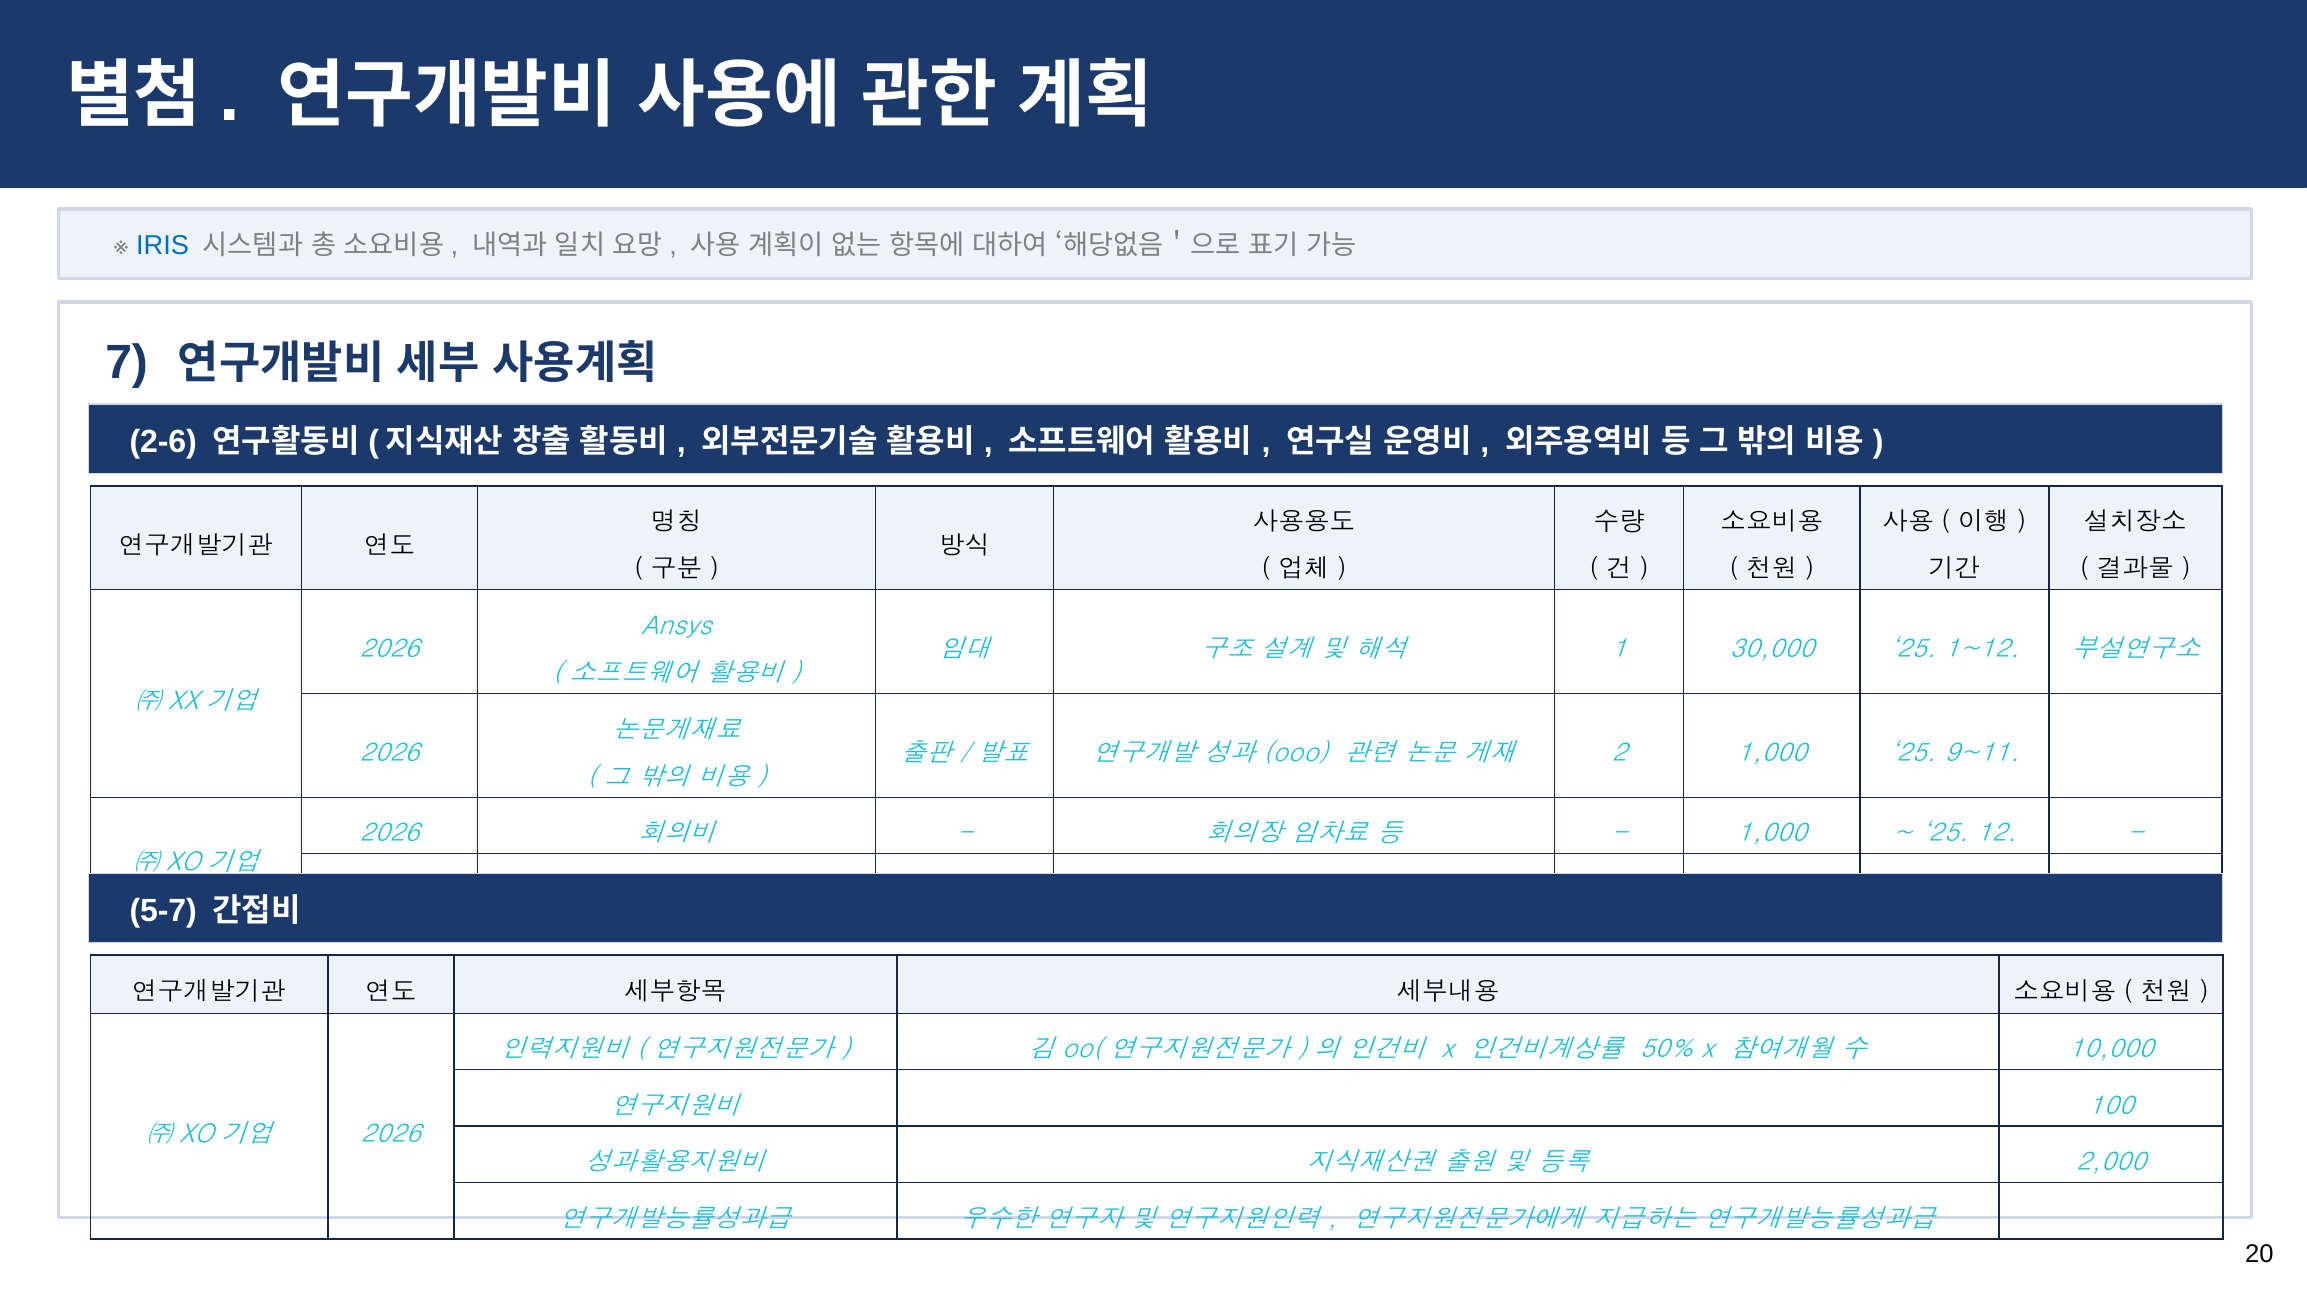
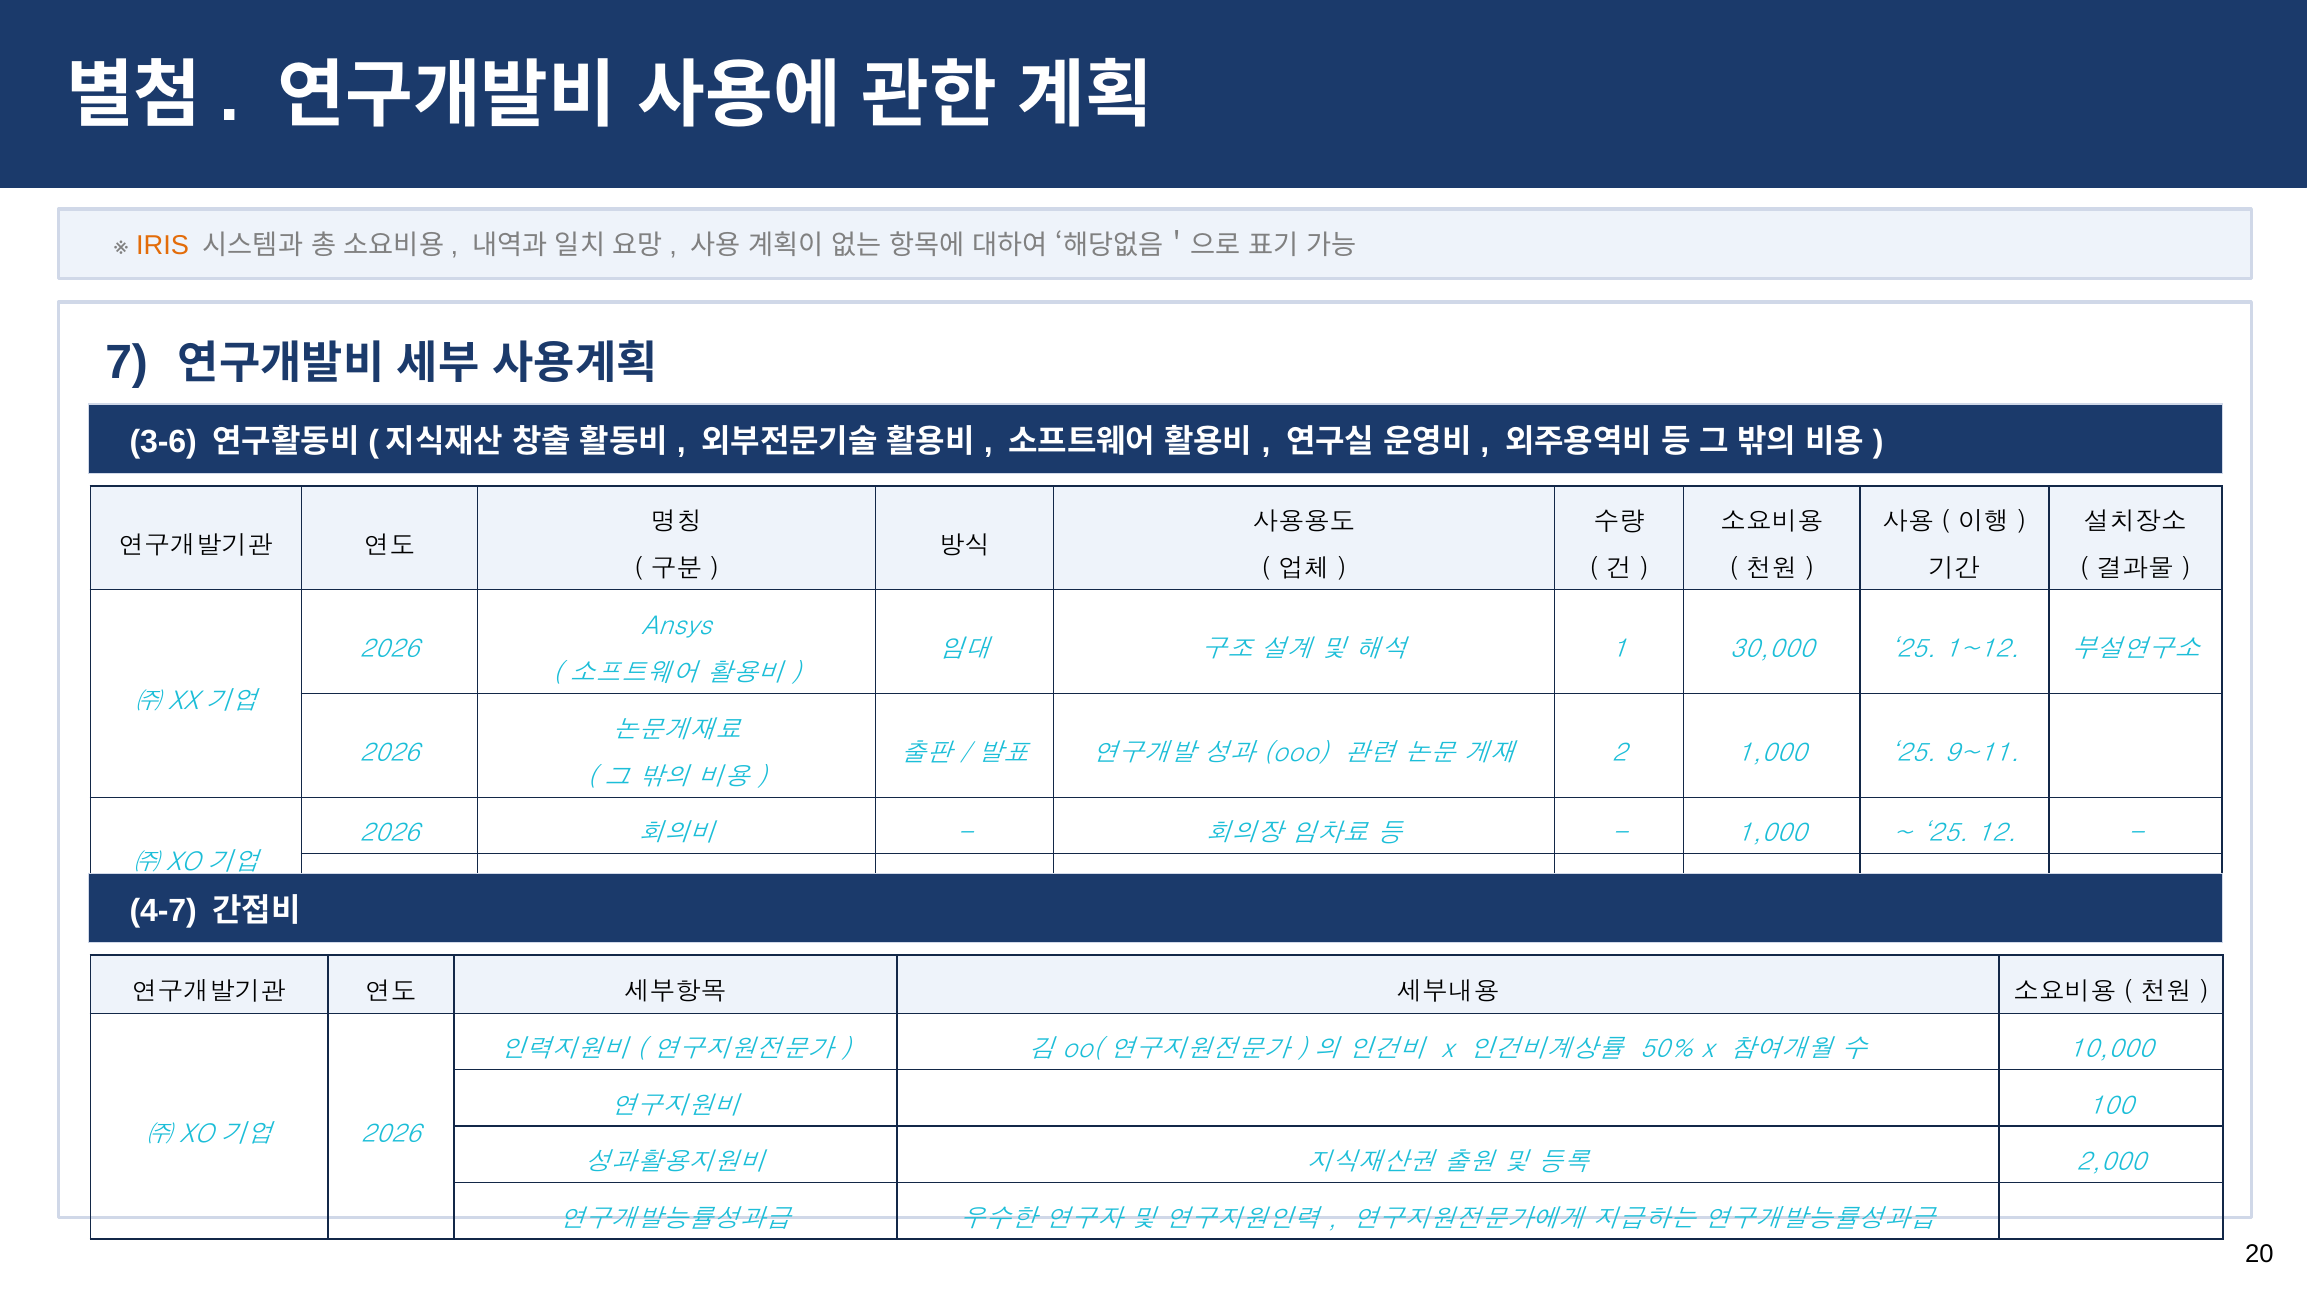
IRIS colour: blue -> orange
2-6: 2-6 -> 3-6
5-7: 5-7 -> 4-7
